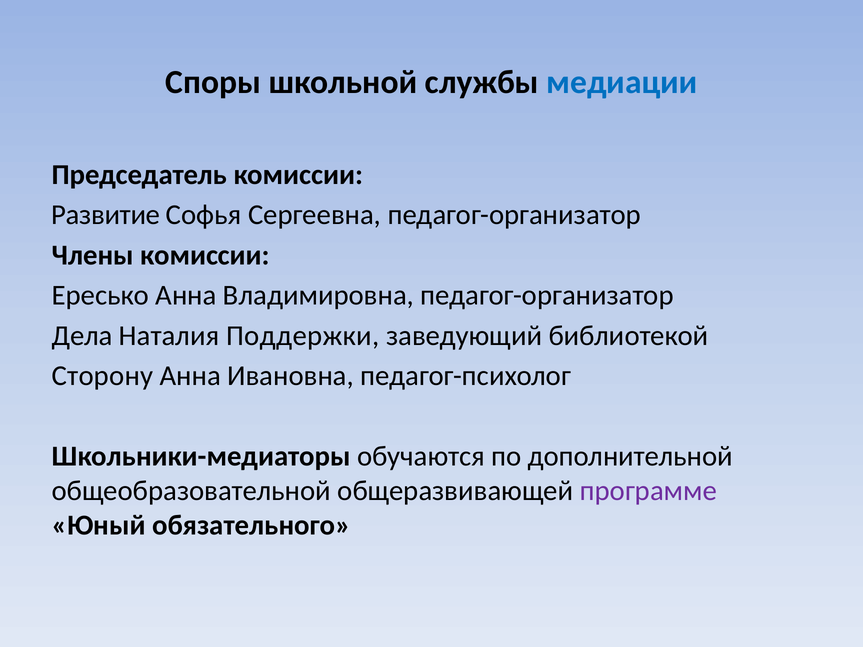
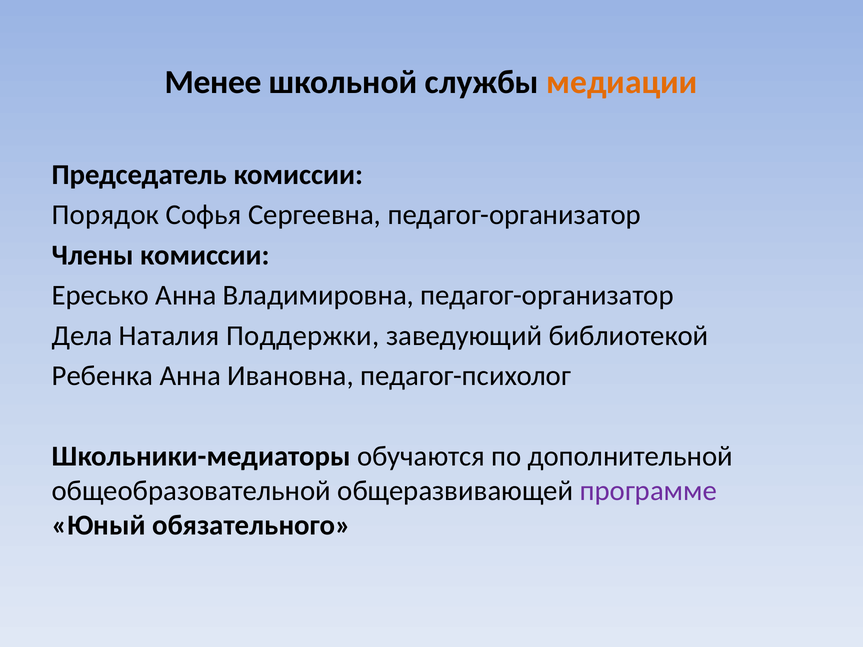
Споры: Споры -> Менее
медиации colour: blue -> orange
Развитие: Развитие -> Порядок
Сторону: Сторону -> Ребенка
